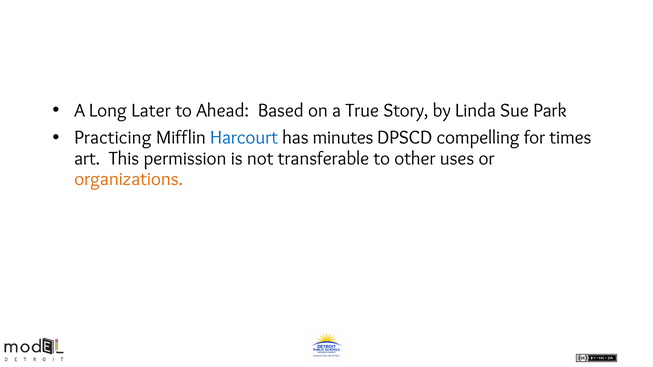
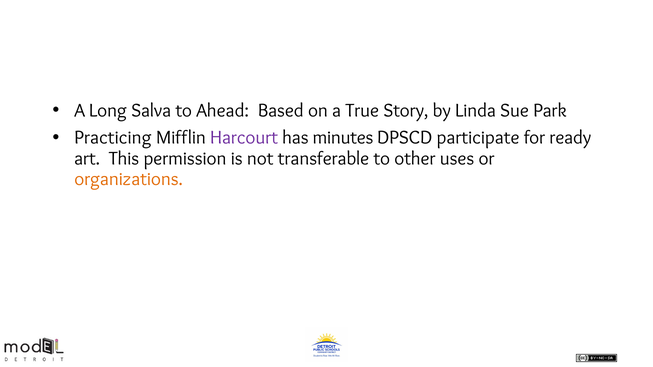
Later: Later -> Salva
Harcourt colour: blue -> purple
compelling: compelling -> participate
times: times -> ready
